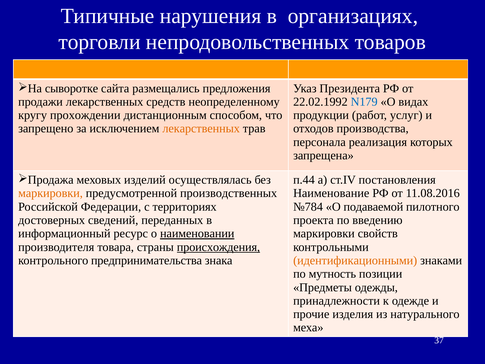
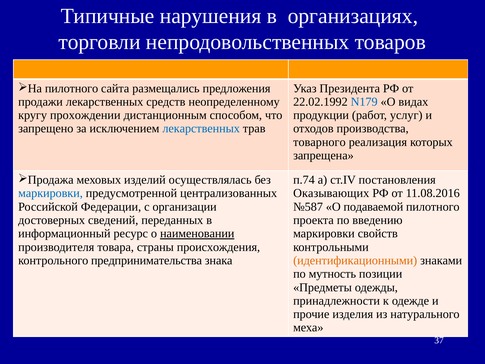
сыворотке at (72, 88): сыворотке -> пилотного
лекарственных at (201, 129) colour: orange -> blue
персонала: персонала -> товарного
п.44: п.44 -> п.74
маркировки at (50, 193) colour: orange -> blue
производственных: производственных -> централизованных
Наименование: Наименование -> Оказывающих
территориях: территориях -> организации
№784: №784 -> №587
происхождения underline: present -> none
